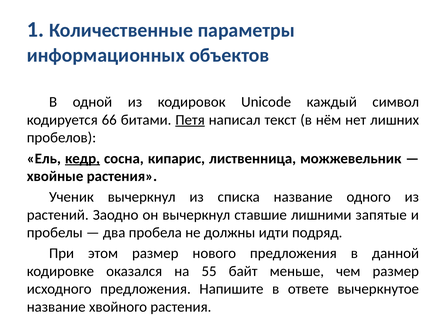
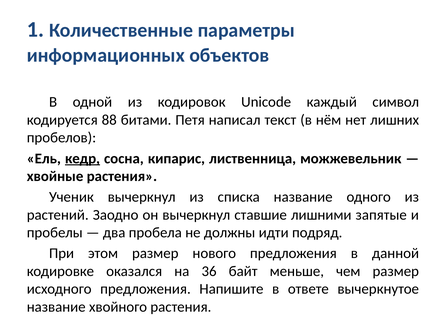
66: 66 -> 88
Петя underline: present -> none
55: 55 -> 36
